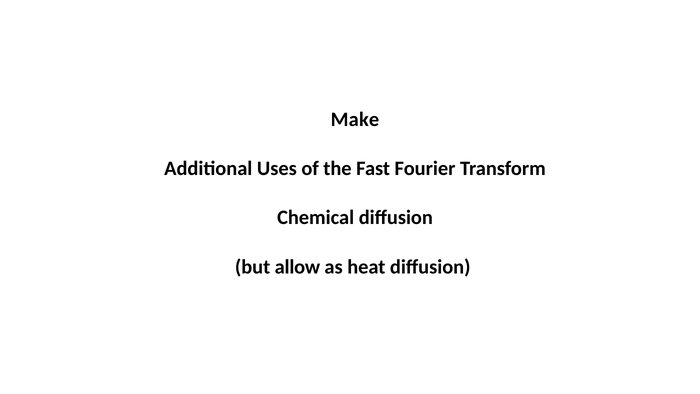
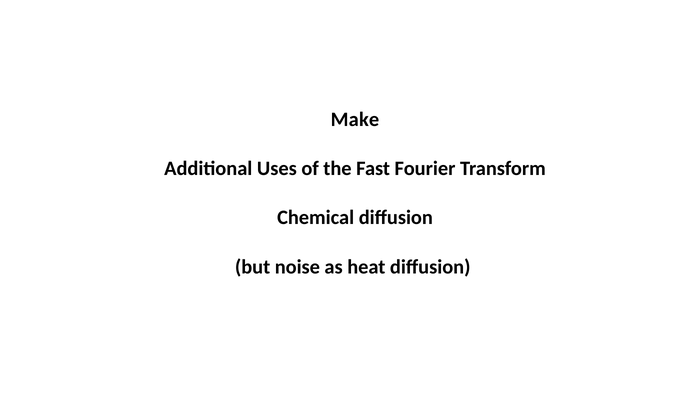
allow: allow -> noise
